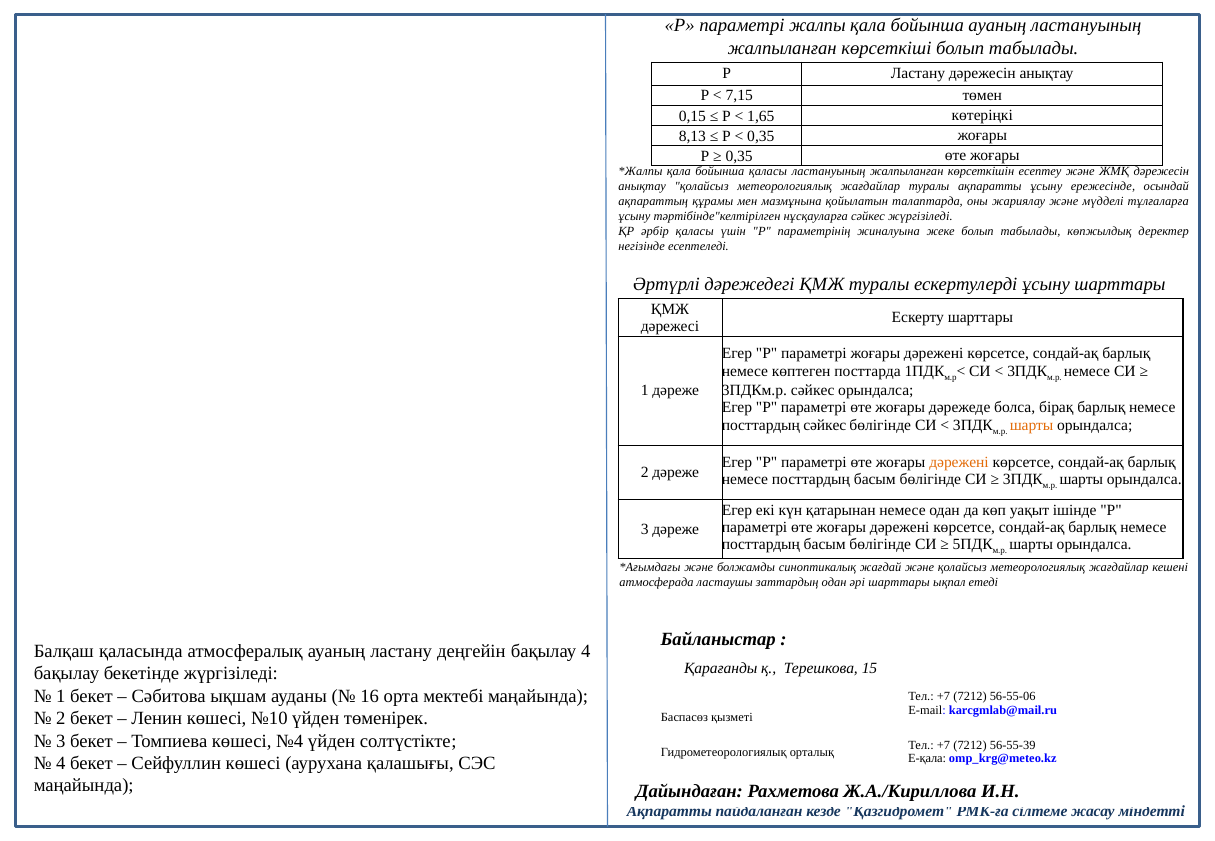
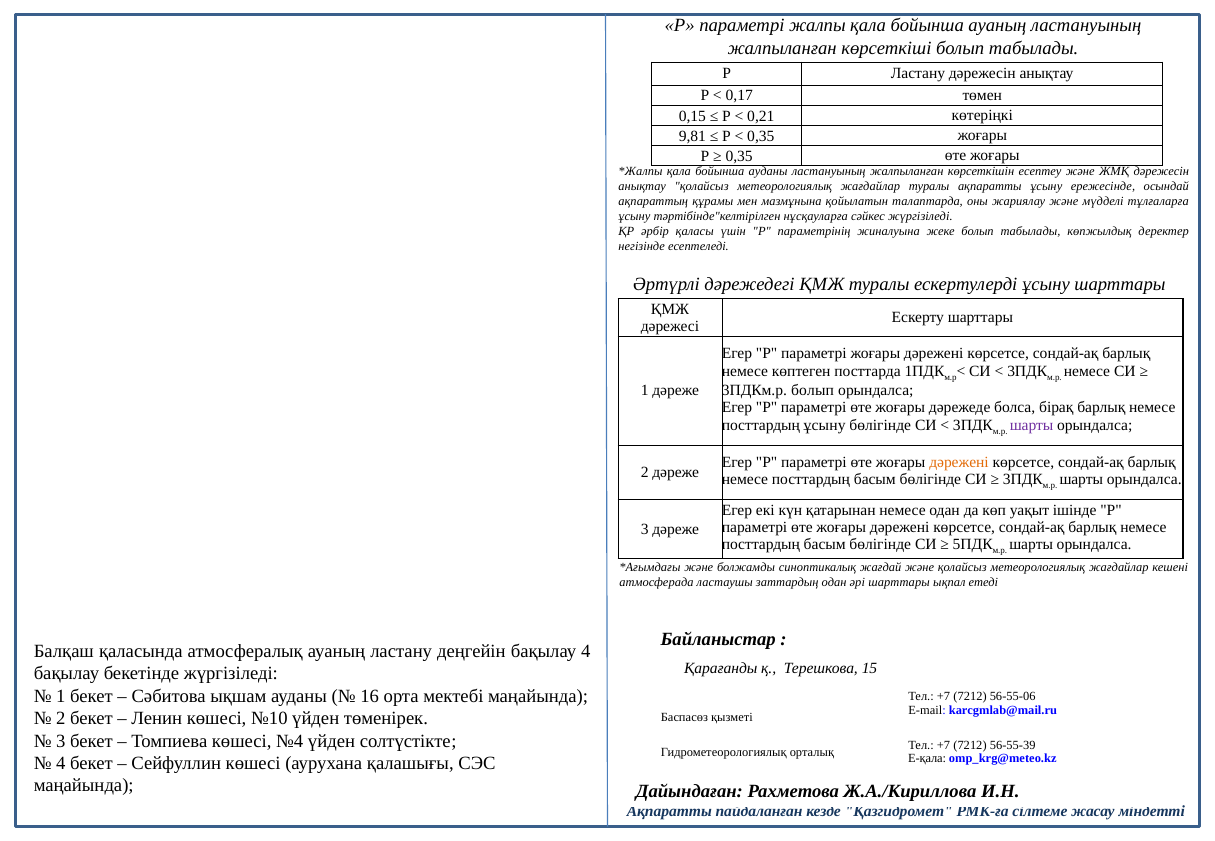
7,15: 7,15 -> 0,17
1,65: 1,65 -> 0,21
8,13: 8,13 -> 9,81
бойынша қаласы: қаласы -> ауданы
3ПДКм.р сәйкес: сәйкес -> болып
посттардың сәйкес: сәйкес -> ұсыну
шарты at (1032, 425) colour: orange -> purple
